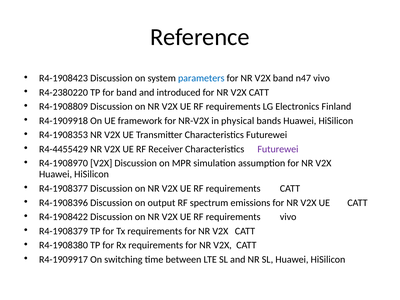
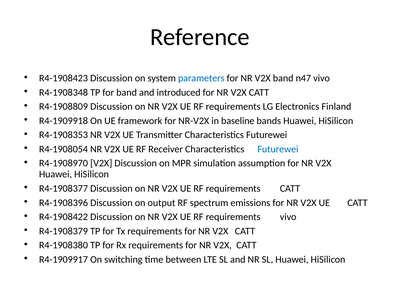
R4-2380220: R4-2380220 -> R4-1908348
physical: physical -> baseline
R4-4455429: R4-4455429 -> R4-1908054
Futurewei at (278, 149) colour: purple -> blue
